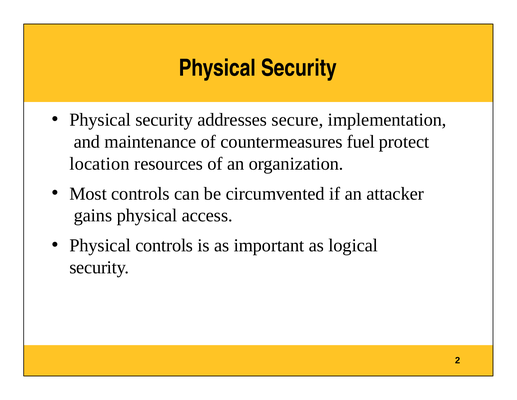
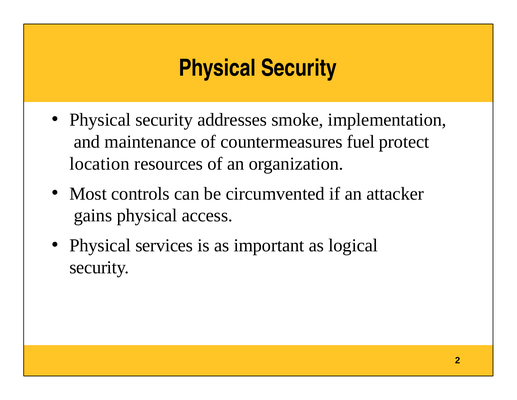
secure: secure -> smoke
Physical controls: controls -> services
